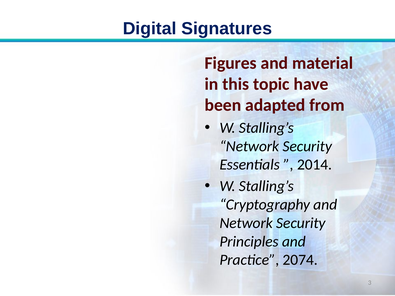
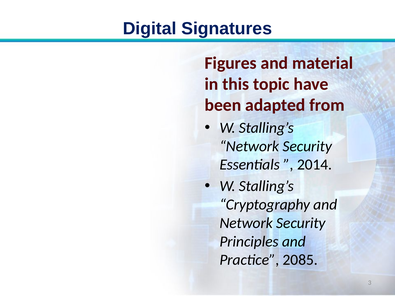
2074: 2074 -> 2085
